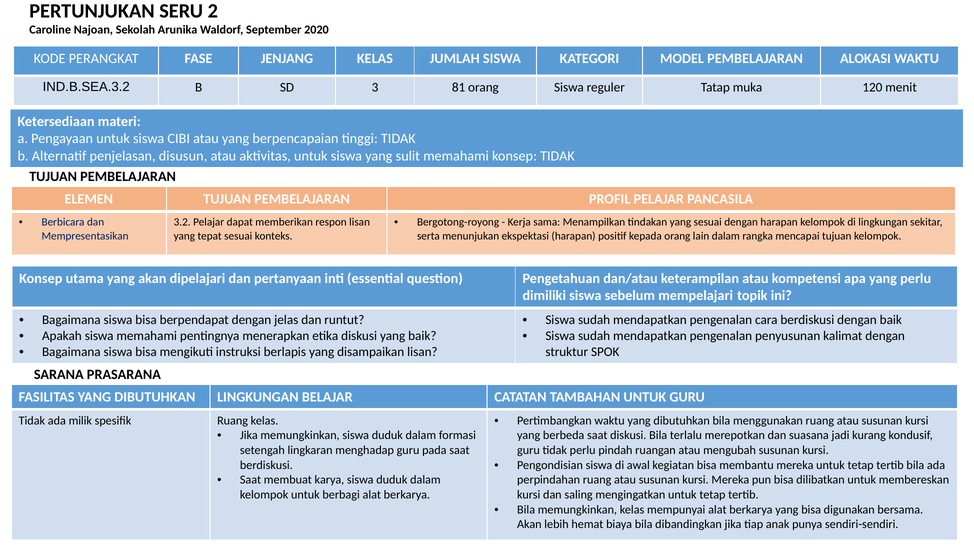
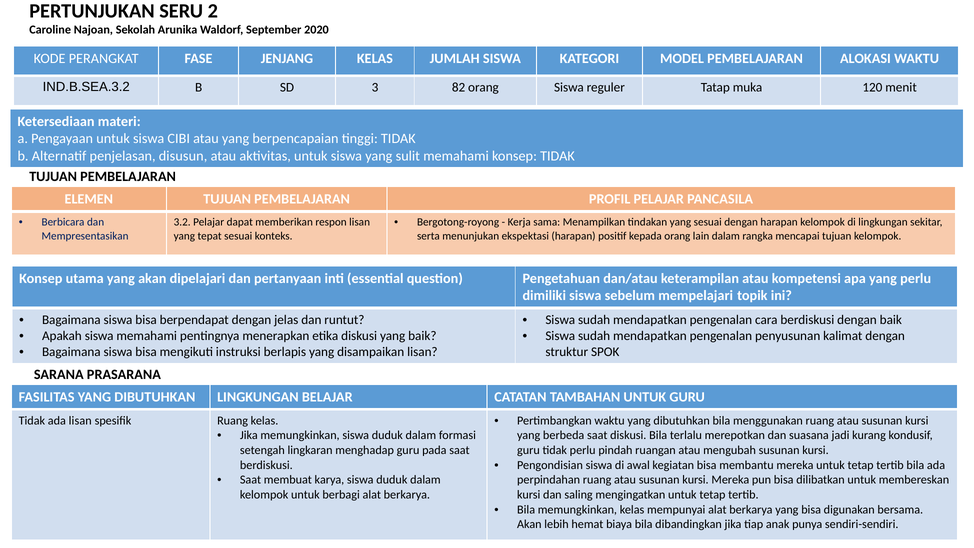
81: 81 -> 82
ada milik: milik -> lisan
